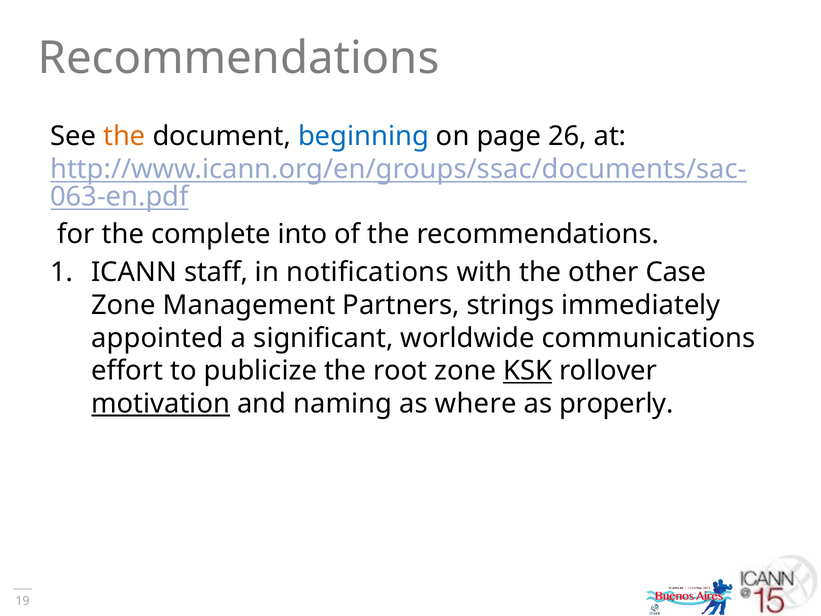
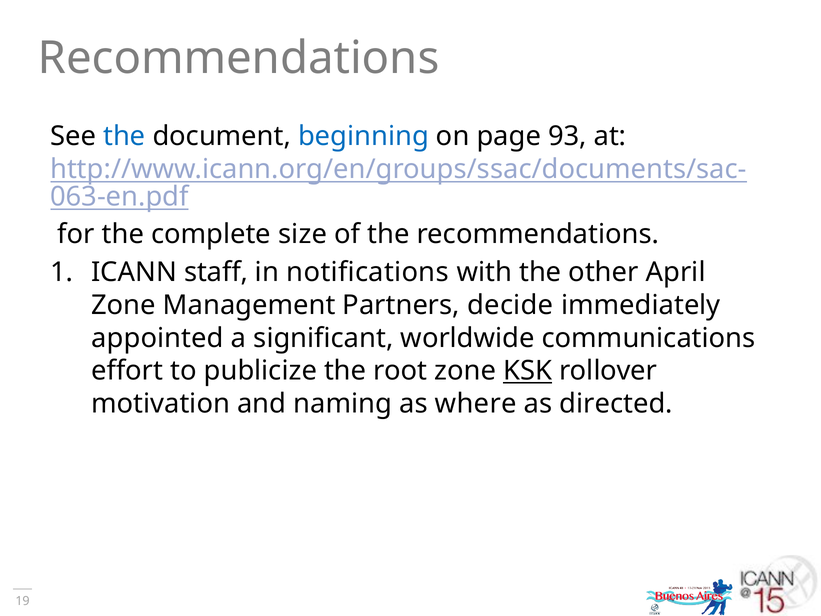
the at (124, 136) colour: orange -> blue
26: 26 -> 93
into: into -> size
Case: Case -> April
strings: strings -> decide
motivation underline: present -> none
properly: properly -> directed
